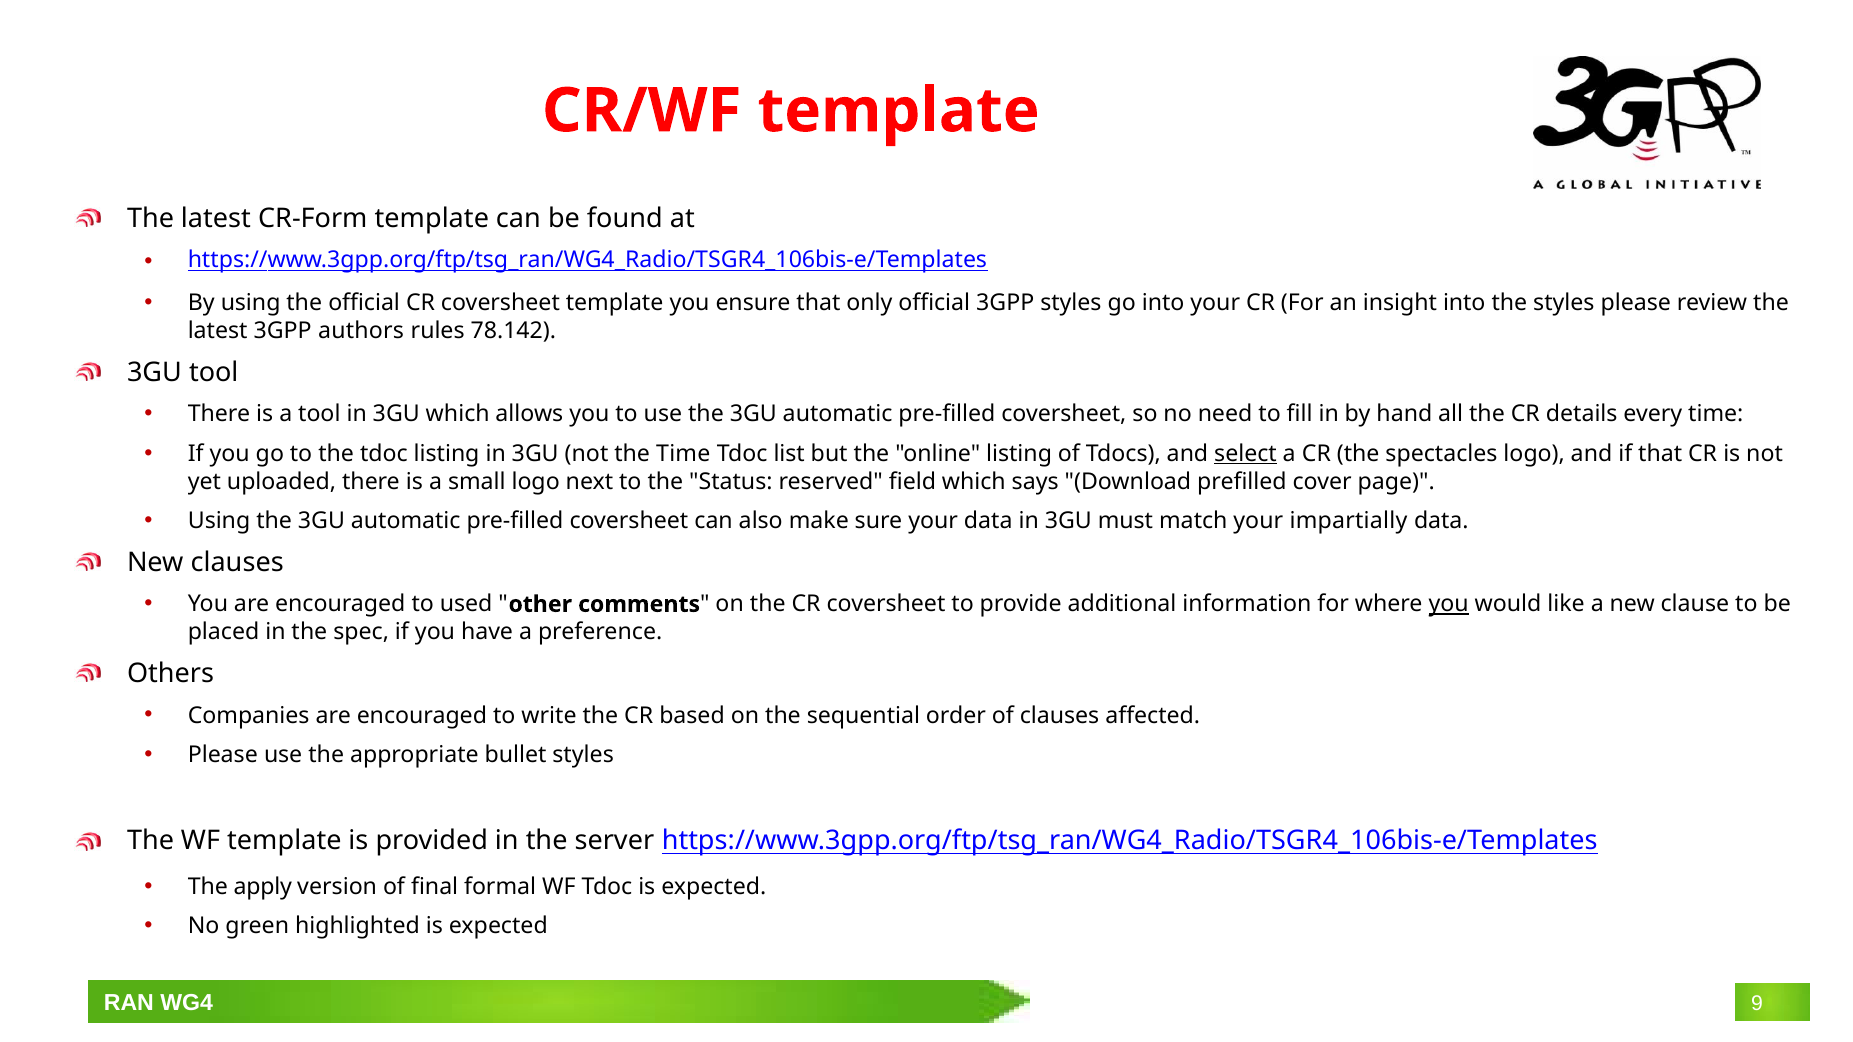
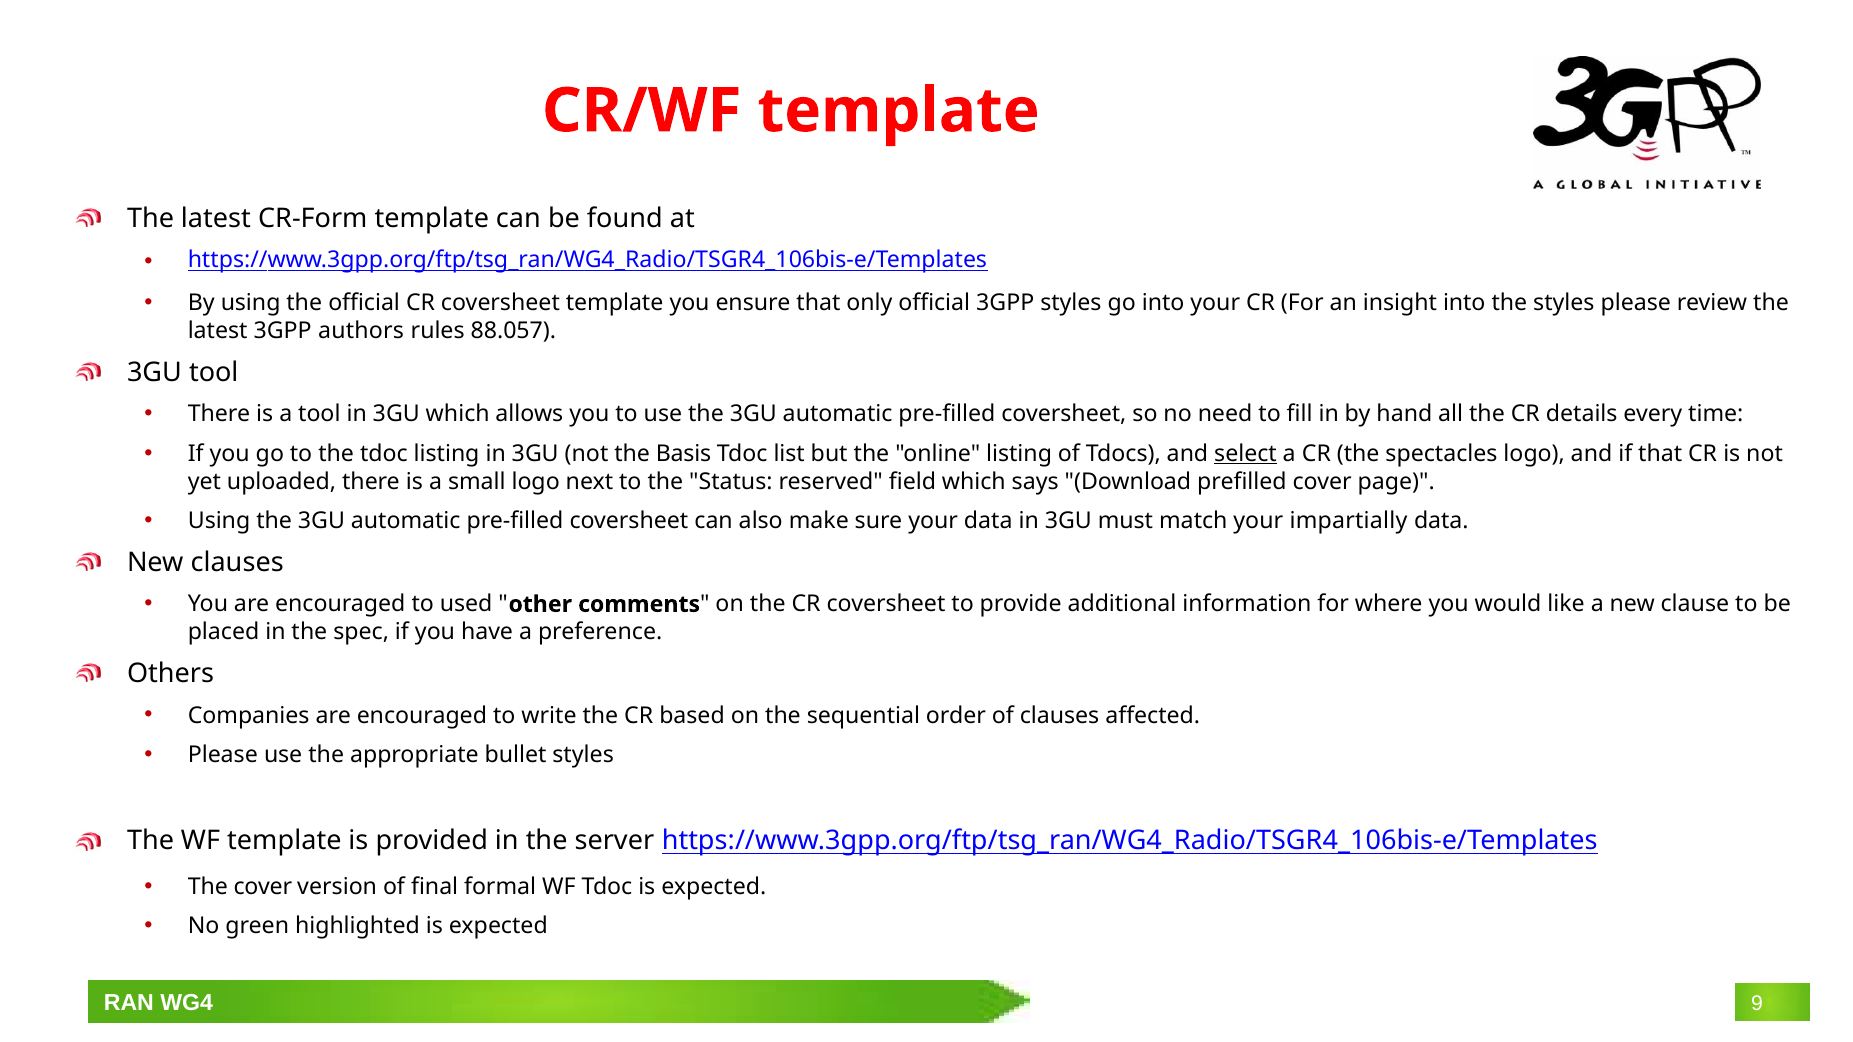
78.142: 78.142 -> 88.057
the Time: Time -> Basis
you at (1449, 604) underline: present -> none
The apply: apply -> cover
